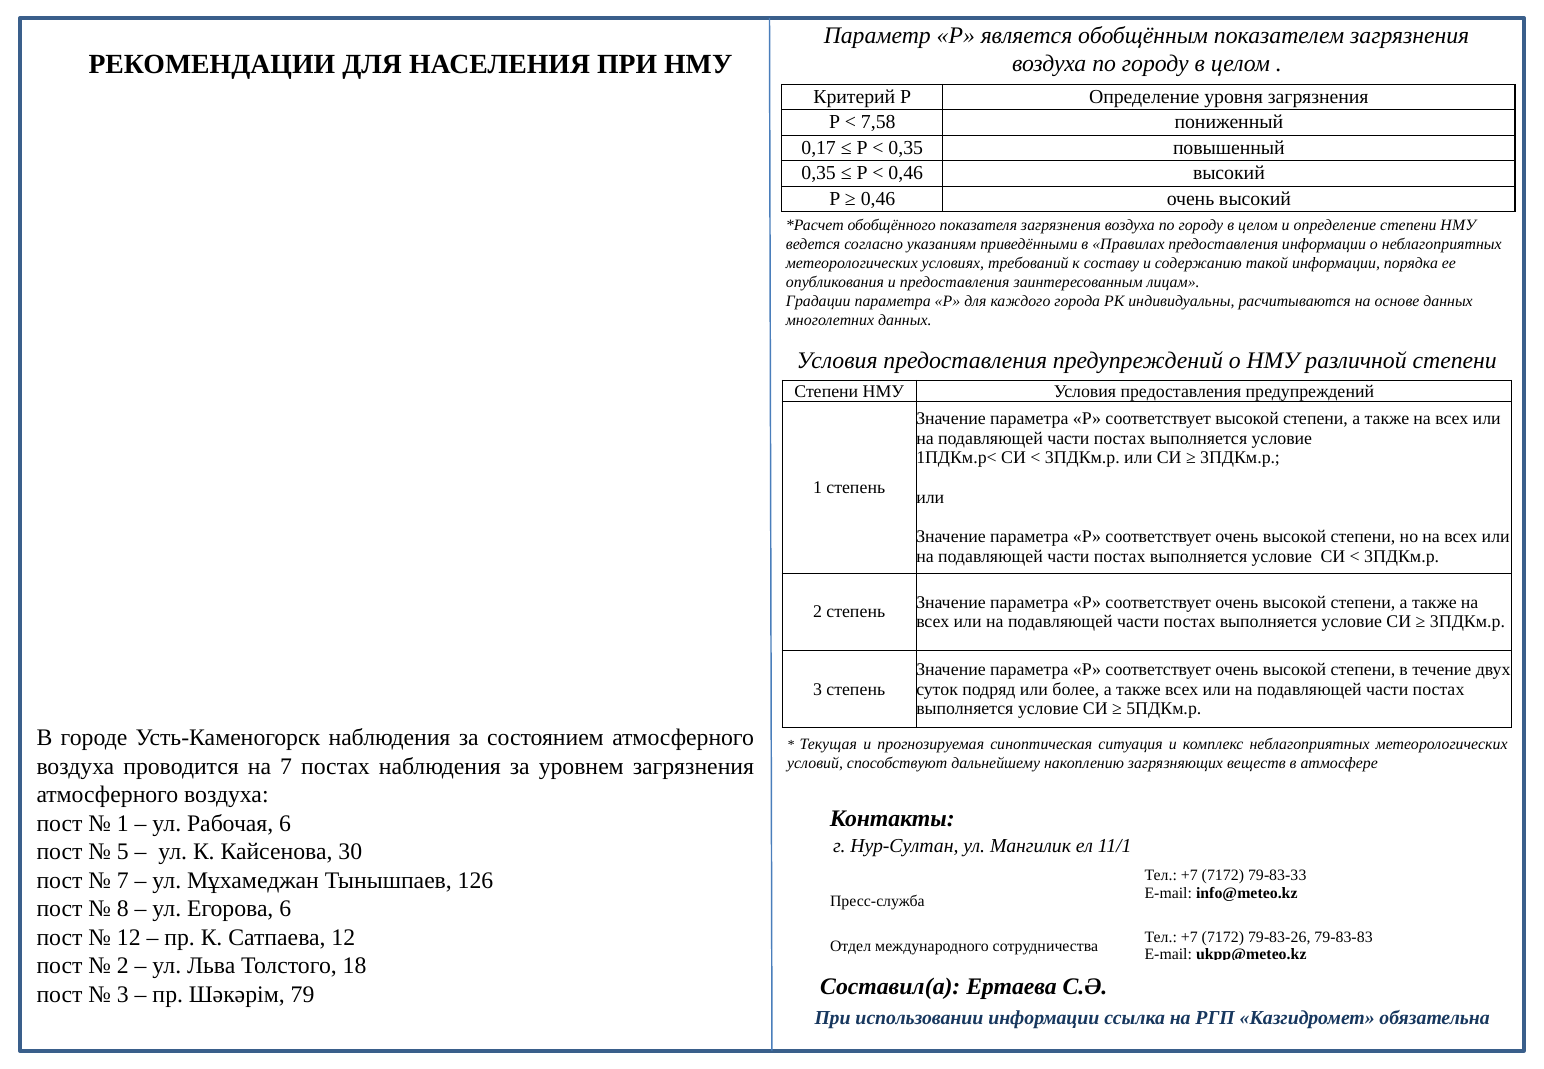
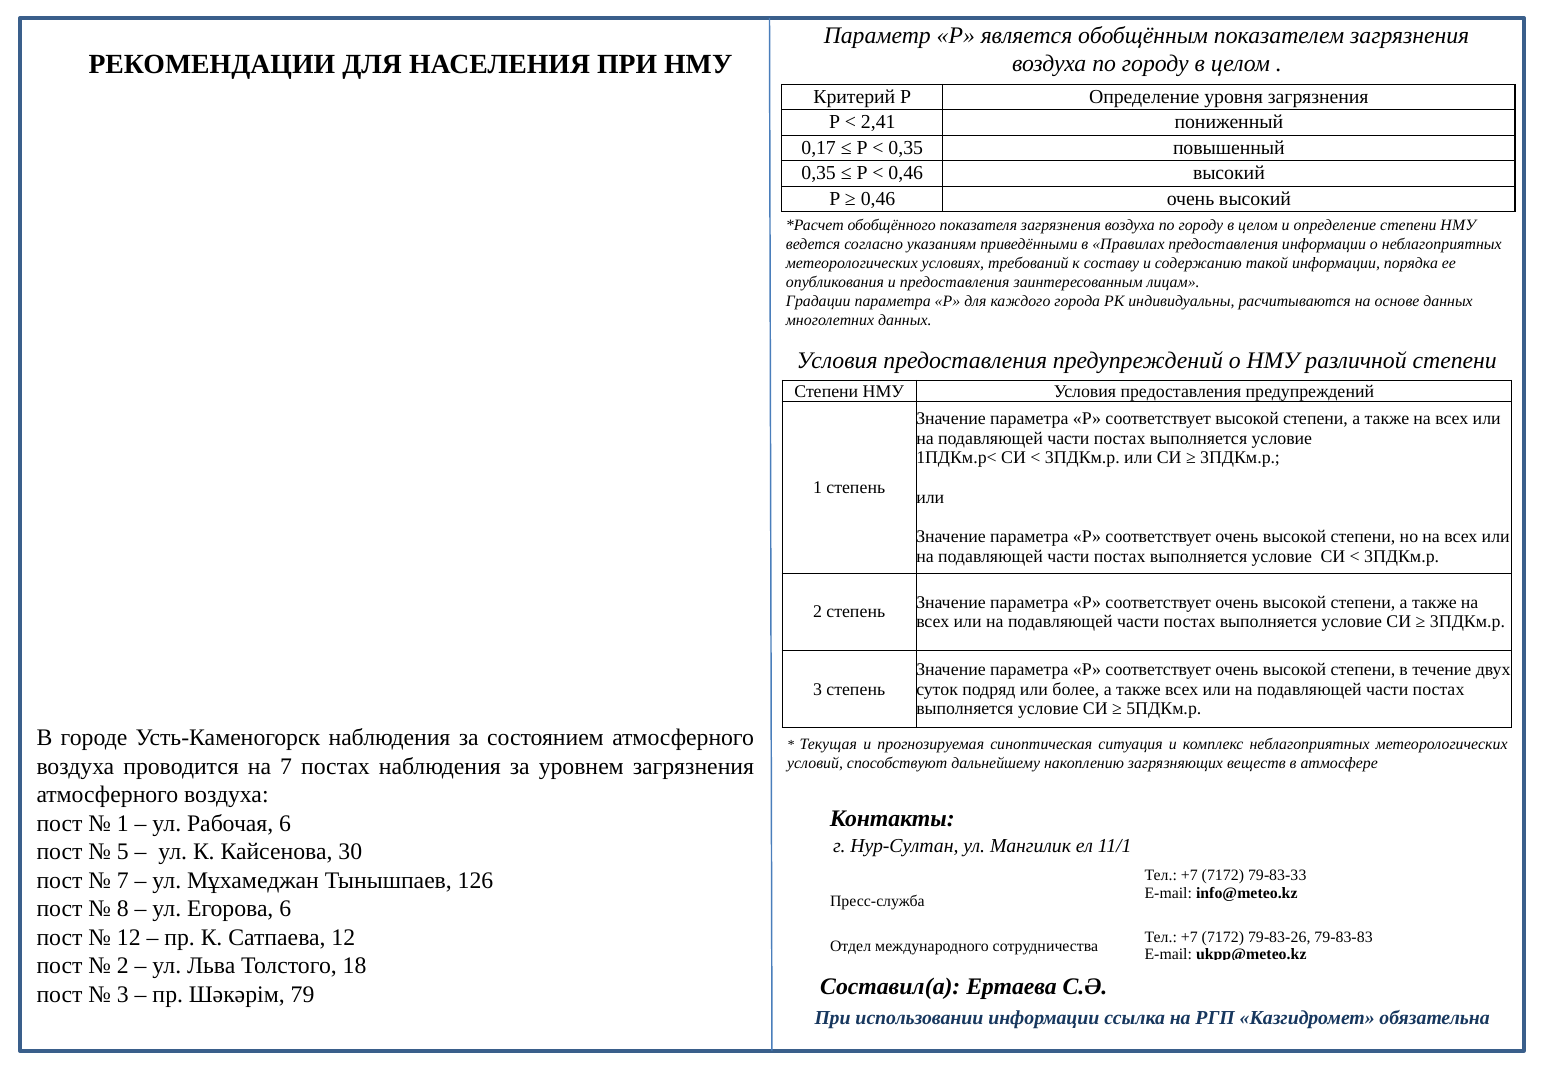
7,58: 7,58 -> 2,41
